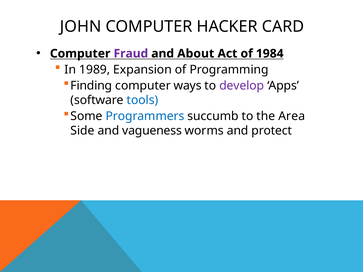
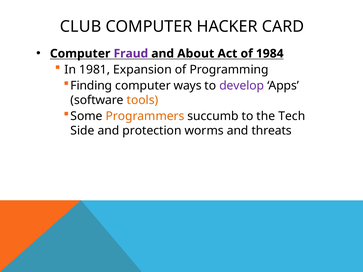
JOHN: JOHN -> CLUB
1989: 1989 -> 1981
tools colour: blue -> orange
Programmers colour: blue -> orange
Area: Area -> Tech
vagueness: vagueness -> protection
protect: protect -> threats
